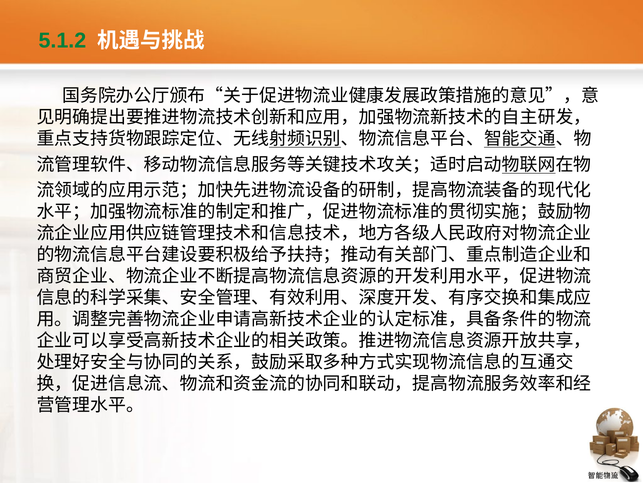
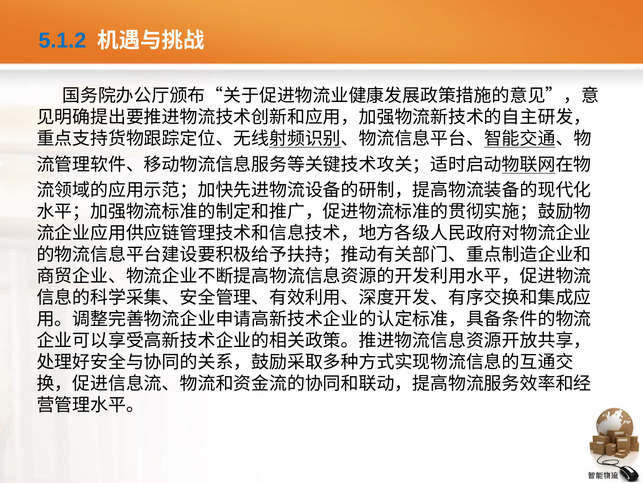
5.1.2 colour: green -> blue
